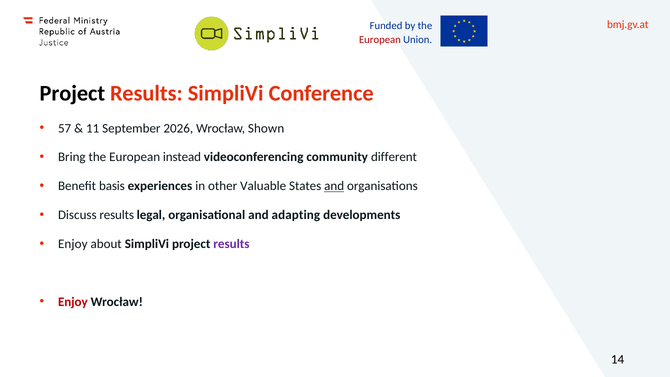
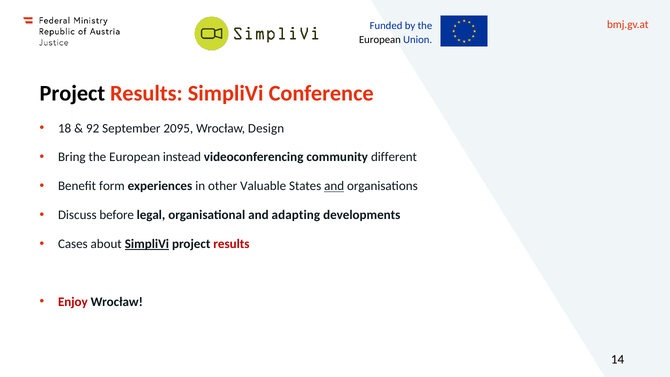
European at (380, 40) colour: red -> black
57: 57 -> 18
11: 11 -> 92
2026: 2026 -> 2095
Shown: Shown -> Design
basis: basis -> form
Discuss results: results -> before
Enjoy at (73, 244): Enjoy -> Cases
SimpliVi at (147, 244) underline: none -> present
results at (231, 244) colour: purple -> red
